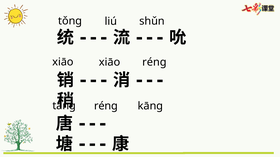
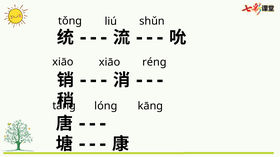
réng at (106, 106): réng -> lóng
